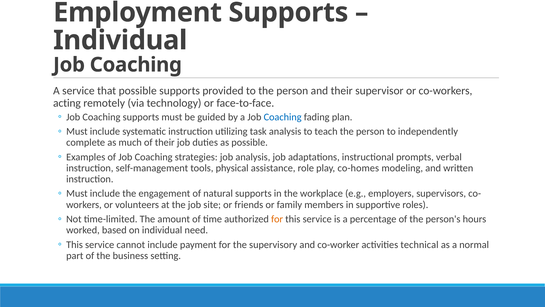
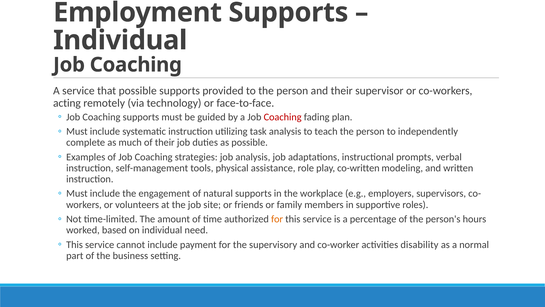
Coaching at (283, 117) colour: blue -> red
co-homes: co-homes -> co-written
technical: technical -> disability
